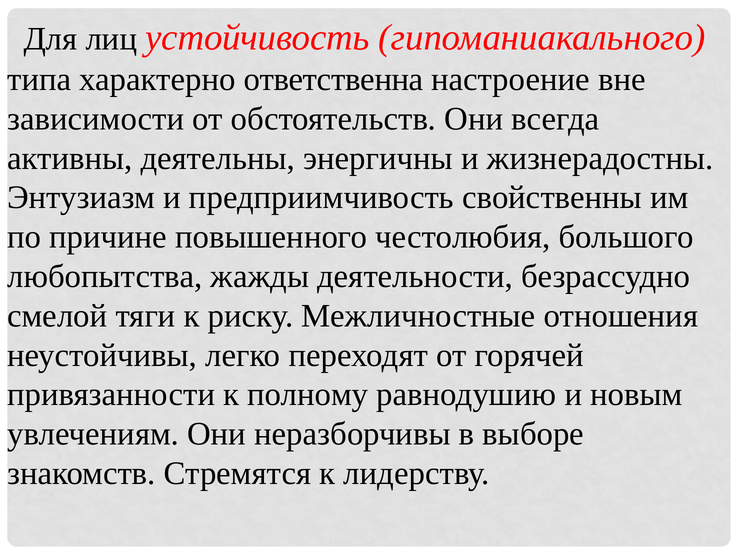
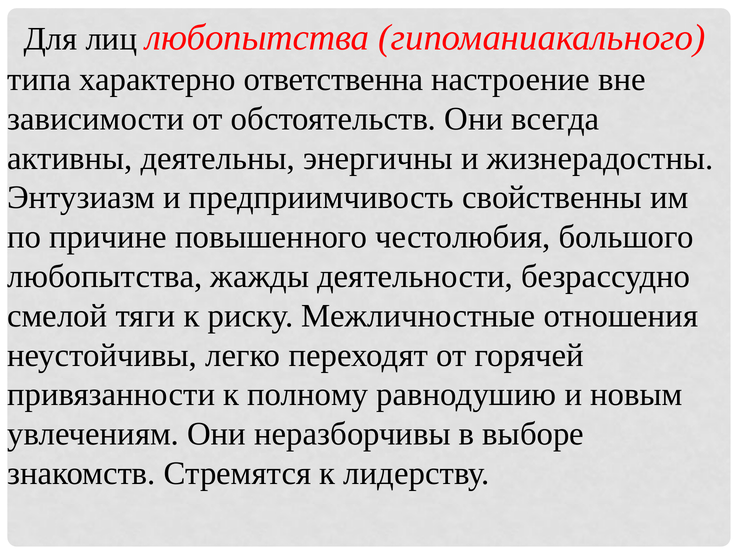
лиц устойчивость: устойчивость -> любопытства
